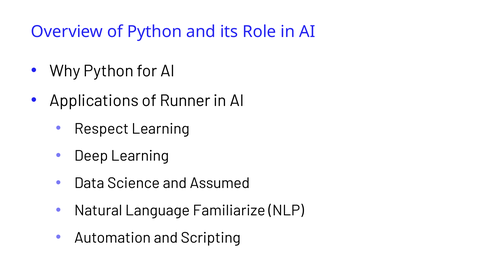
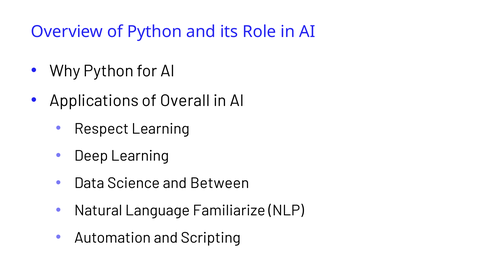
Runner: Runner -> Overall
Assumed: Assumed -> Between
